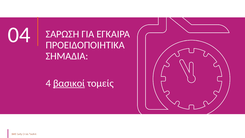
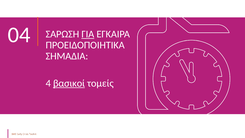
ΓΙΑ underline: none -> present
